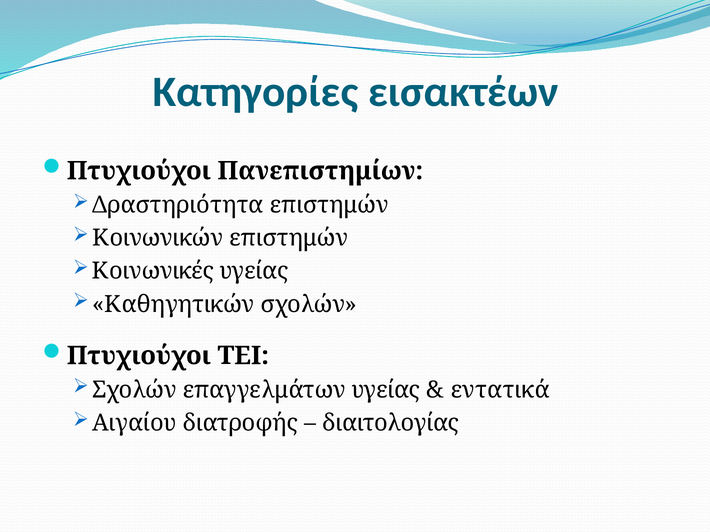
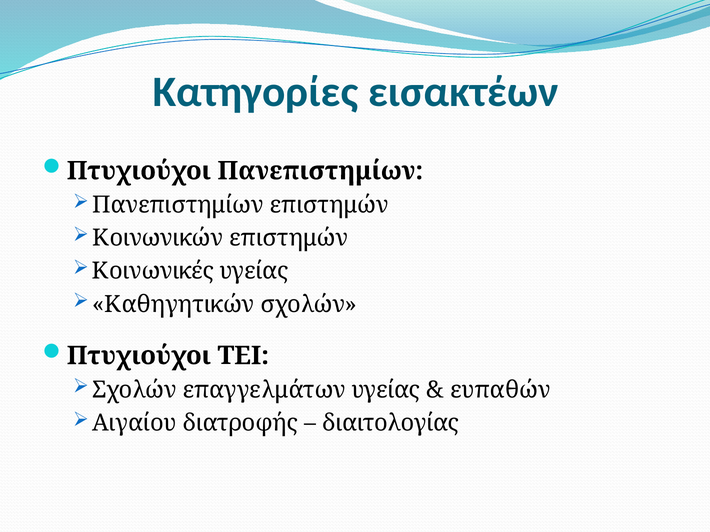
Δραστηριότητα at (178, 205): Δραστηριότητα -> Πανεπιστημίων
εντατικά: εντατικά -> ευπαθών
